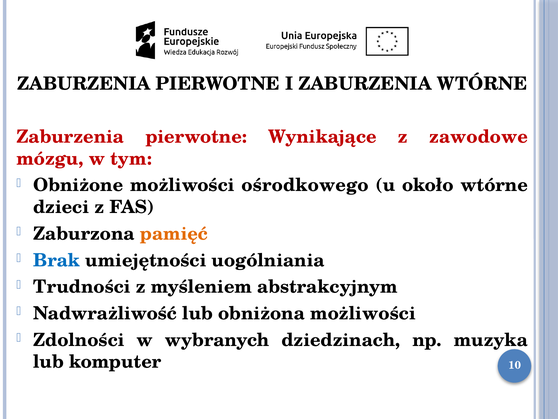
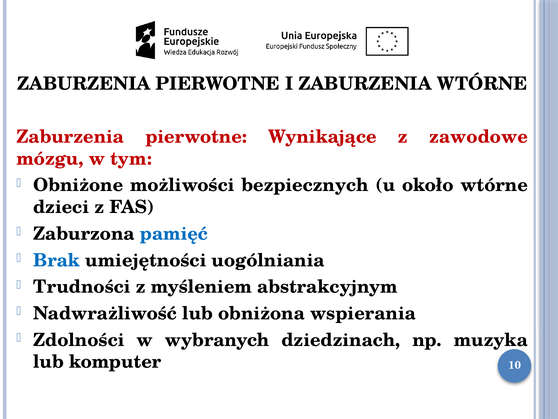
ośrodkowego: ośrodkowego -> bezpiecznych
pamięć colour: orange -> blue
obniżona możliwości: możliwości -> wspierania
